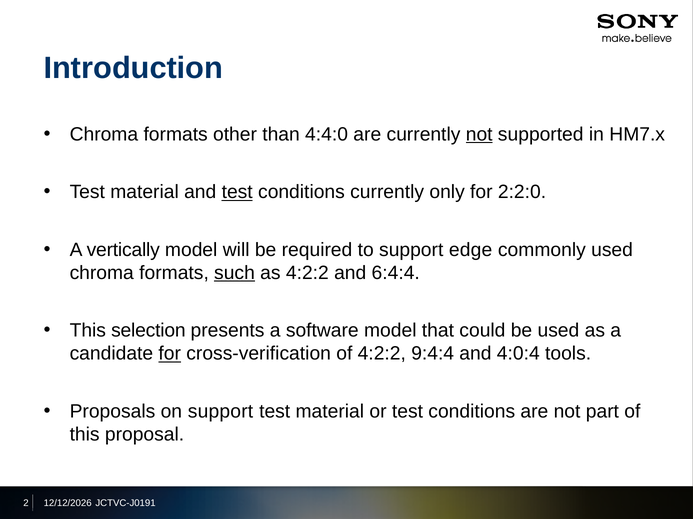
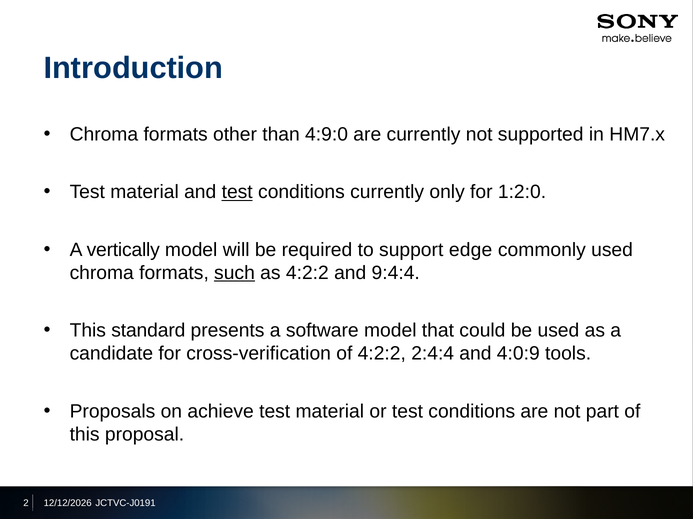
4:4:0: 4:4:0 -> 4:9:0
not at (479, 135) underline: present -> none
2:2:0: 2:2:0 -> 1:2:0
6:4:4: 6:4:4 -> 9:4:4
selection: selection -> standard
for at (170, 354) underline: present -> none
9:4:4: 9:4:4 -> 2:4:4
4:0:4: 4:0:4 -> 4:0:9
on support: support -> achieve
